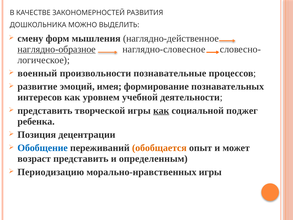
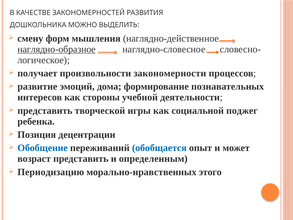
военный: военный -> получает
познавательные: познавательные -> закономерности
имея: имея -> дома
уровнем: уровнем -> стороны
как at (161, 110) underline: present -> none
обобщается colour: orange -> blue
морально-нравственных игры: игры -> этого
